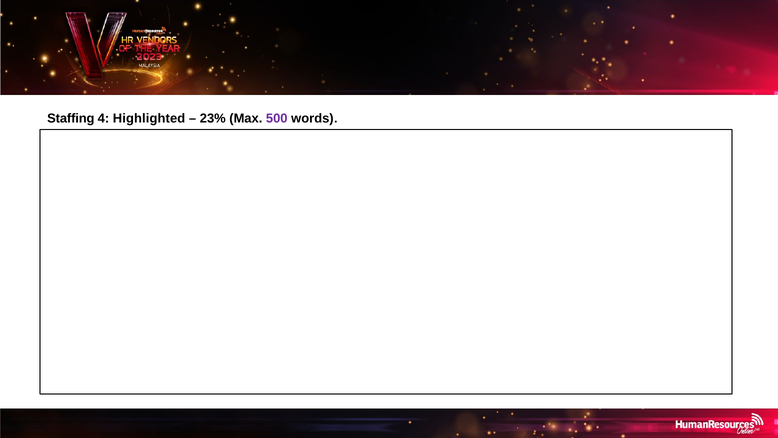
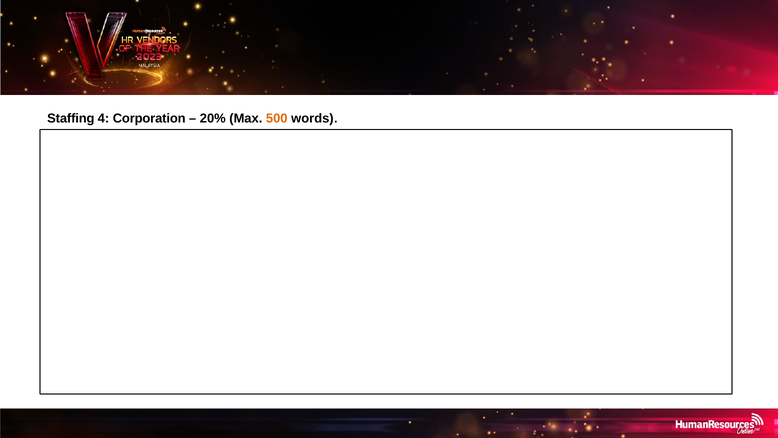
Highlighted: Highlighted -> Corporation
23%: 23% -> 20%
500 colour: purple -> orange
